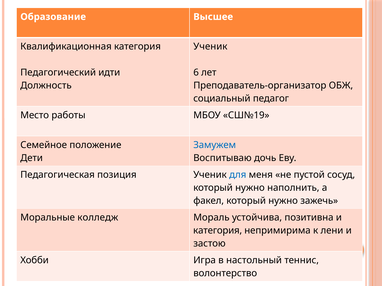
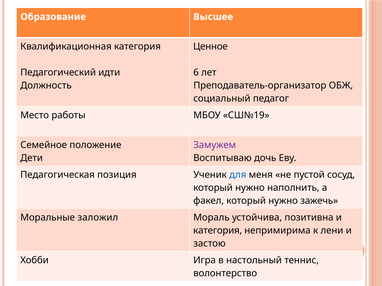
Ученик at (210, 47): Ученик -> Ценное
Замужем colour: blue -> purple
колледж: колледж -> заложил
